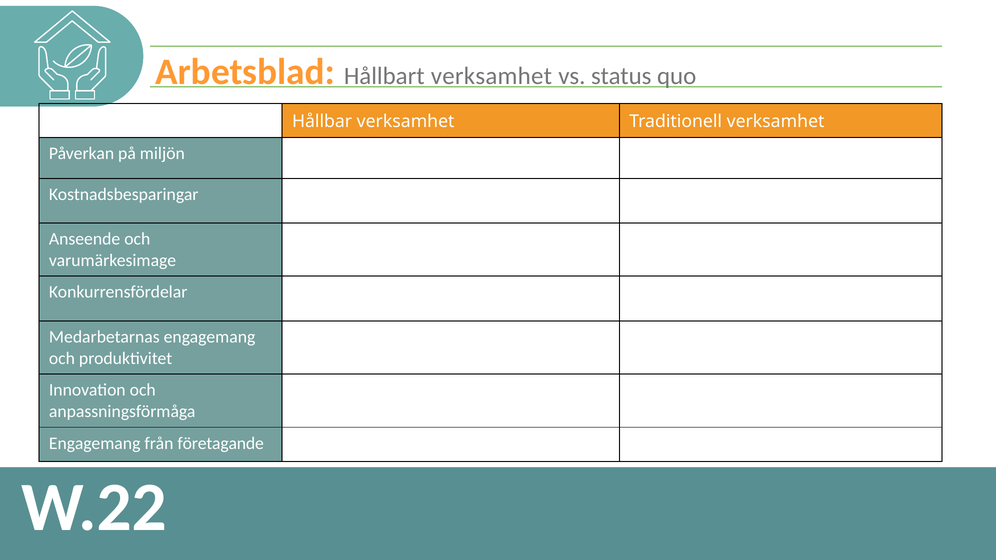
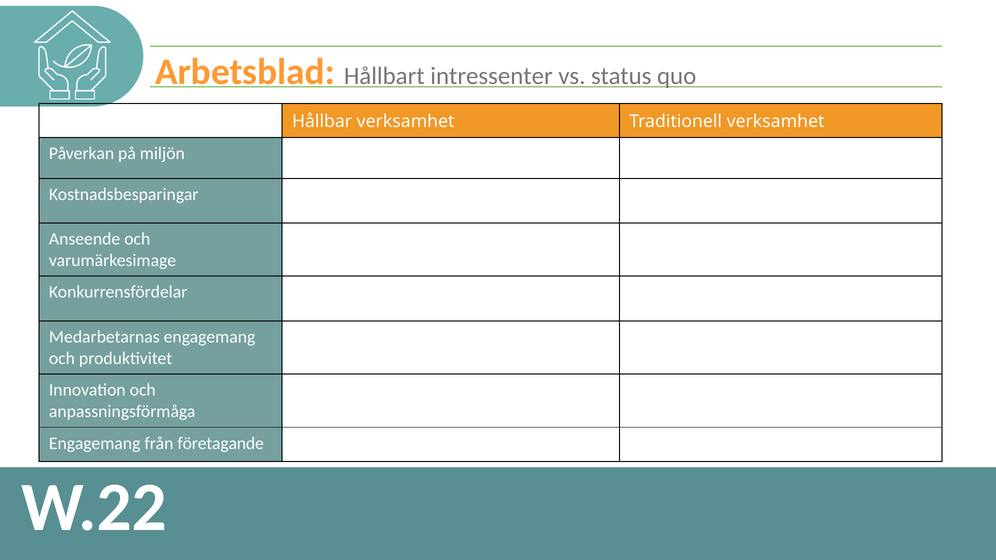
Hållbart verksamhet: verksamhet -> intressenter
